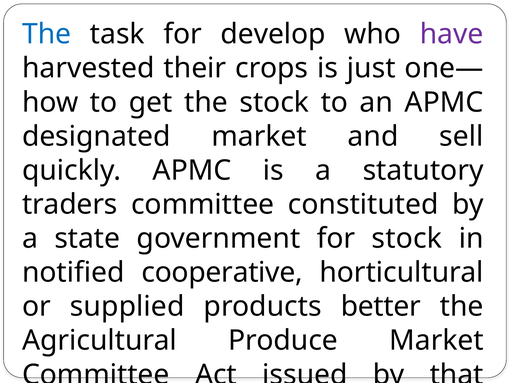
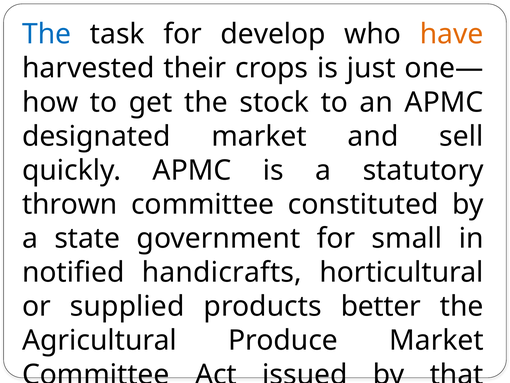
have colour: purple -> orange
traders: traders -> thrown
for stock: stock -> small
cooperative: cooperative -> handicrafts
